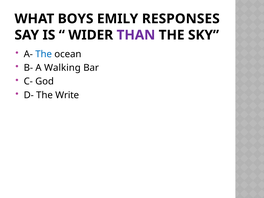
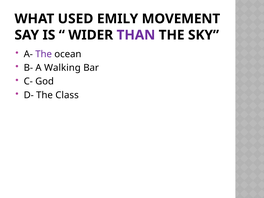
BOYS: BOYS -> USED
RESPONSES: RESPONSES -> MOVEMENT
The at (44, 54) colour: blue -> purple
Write: Write -> Class
